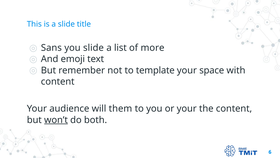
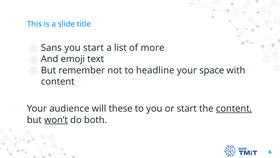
you slide: slide -> start
template: template -> headline
them: them -> these
or your: your -> start
content at (234, 108) underline: none -> present
